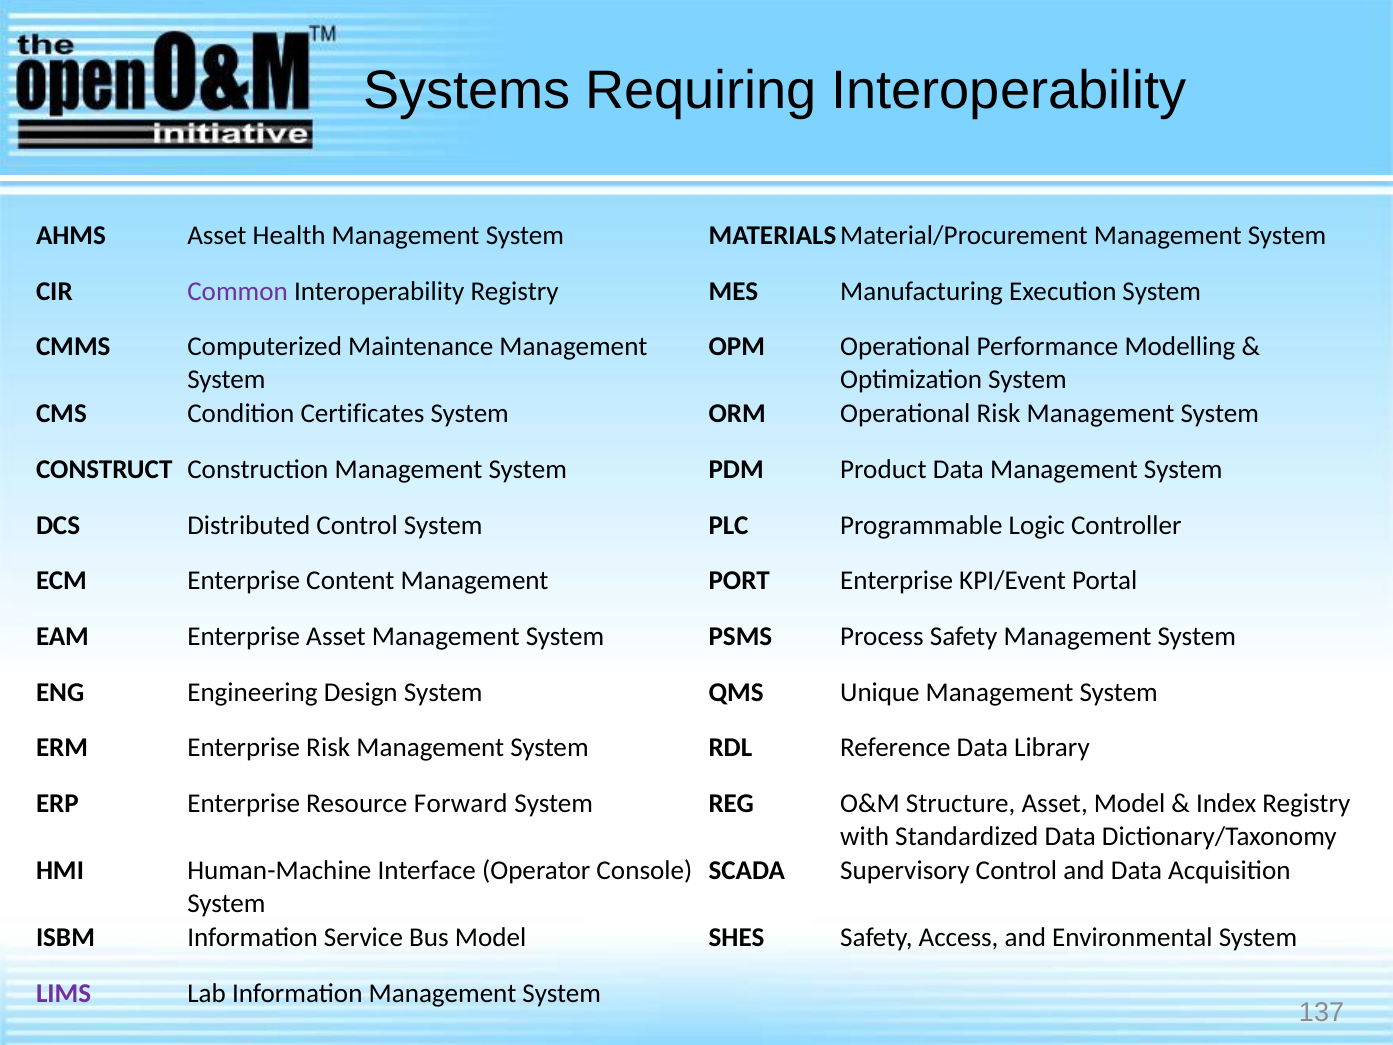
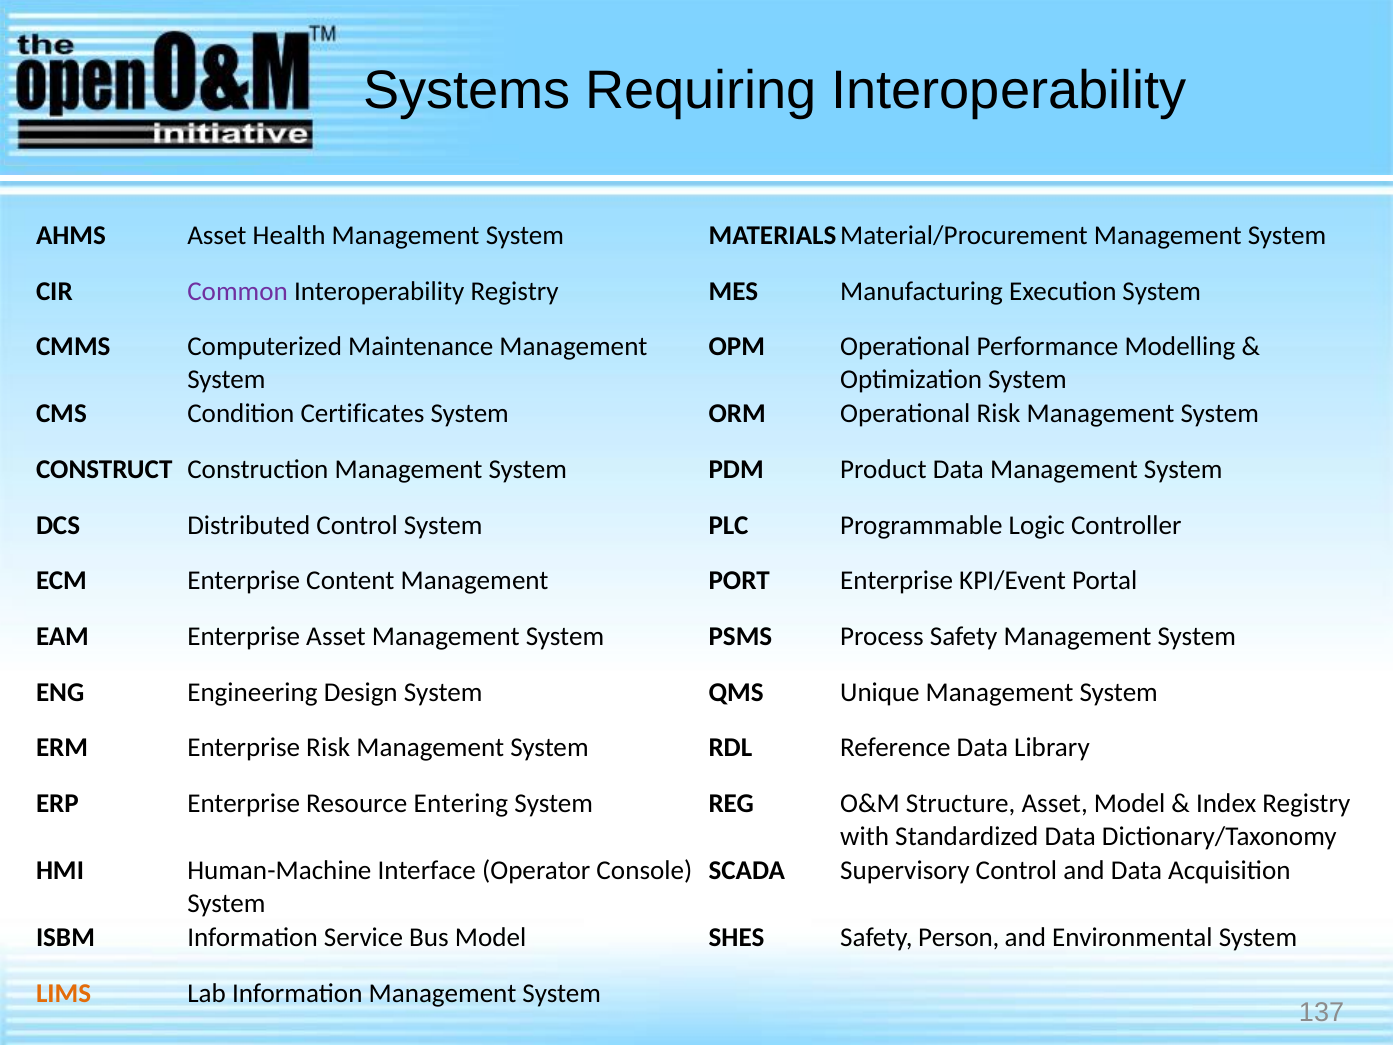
Forward: Forward -> Entering
Access: Access -> Person
LIMS colour: purple -> orange
